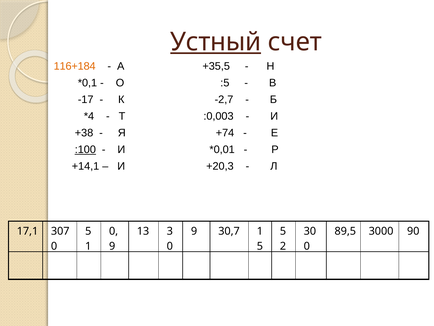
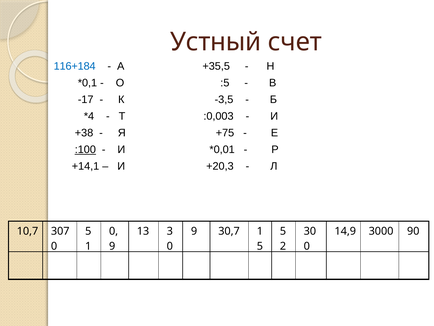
Устный underline: present -> none
116+184 colour: orange -> blue
-2,7: -2,7 -> -3,5
+74: +74 -> +75
17,1: 17,1 -> 10,7
89,5: 89,5 -> 14,9
